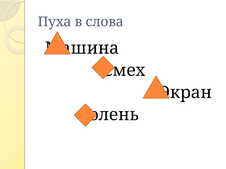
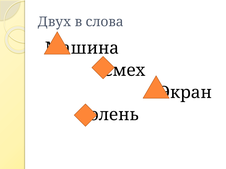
Пуха: Пуха -> Двух
